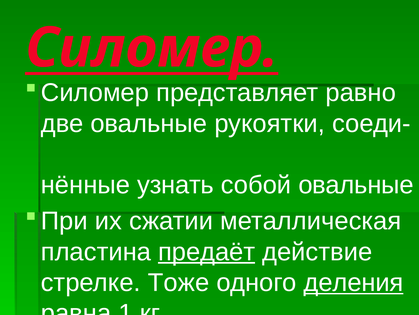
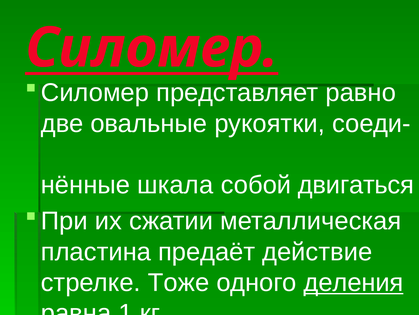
узнать: узнать -> шкала
собой овальные: овальные -> двигаться
предаёт underline: present -> none
